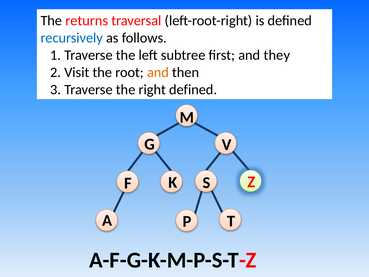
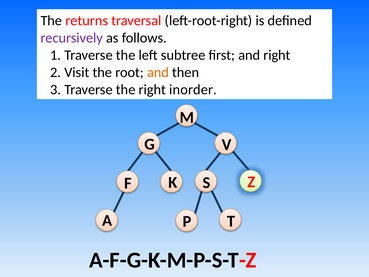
recursively colour: blue -> purple
and they: they -> right
right defined: defined -> inorder
